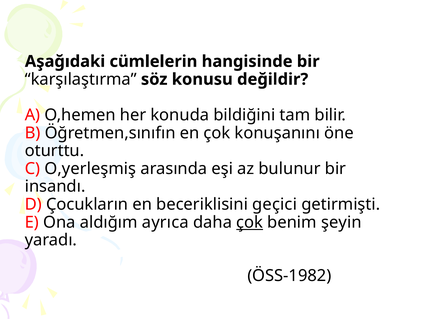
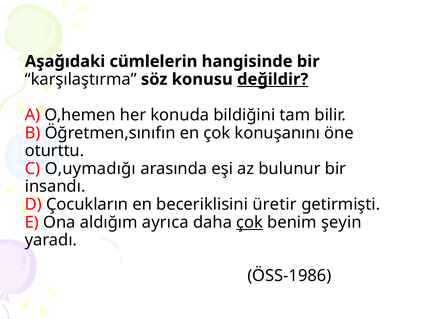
değildir underline: none -> present
O,yerleşmiş: O,yerleşmiş -> O,uymadığı
geçici: geçici -> üretir
ÖSS-1982: ÖSS-1982 -> ÖSS-1986
